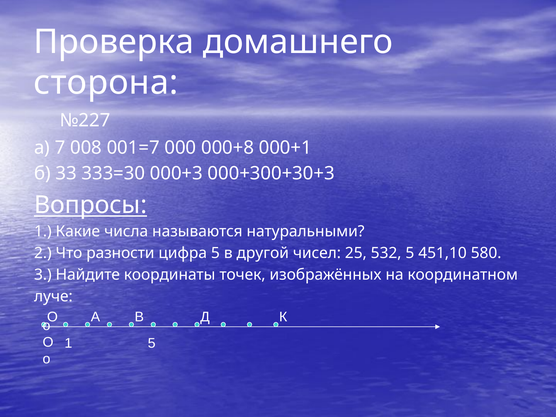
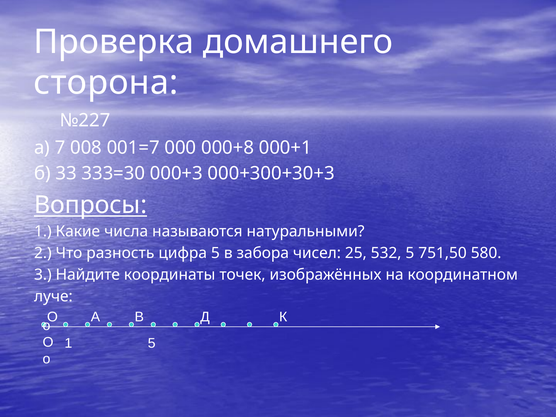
разности: разности -> разность
другой: другой -> забора
451,10: 451,10 -> 751,50
